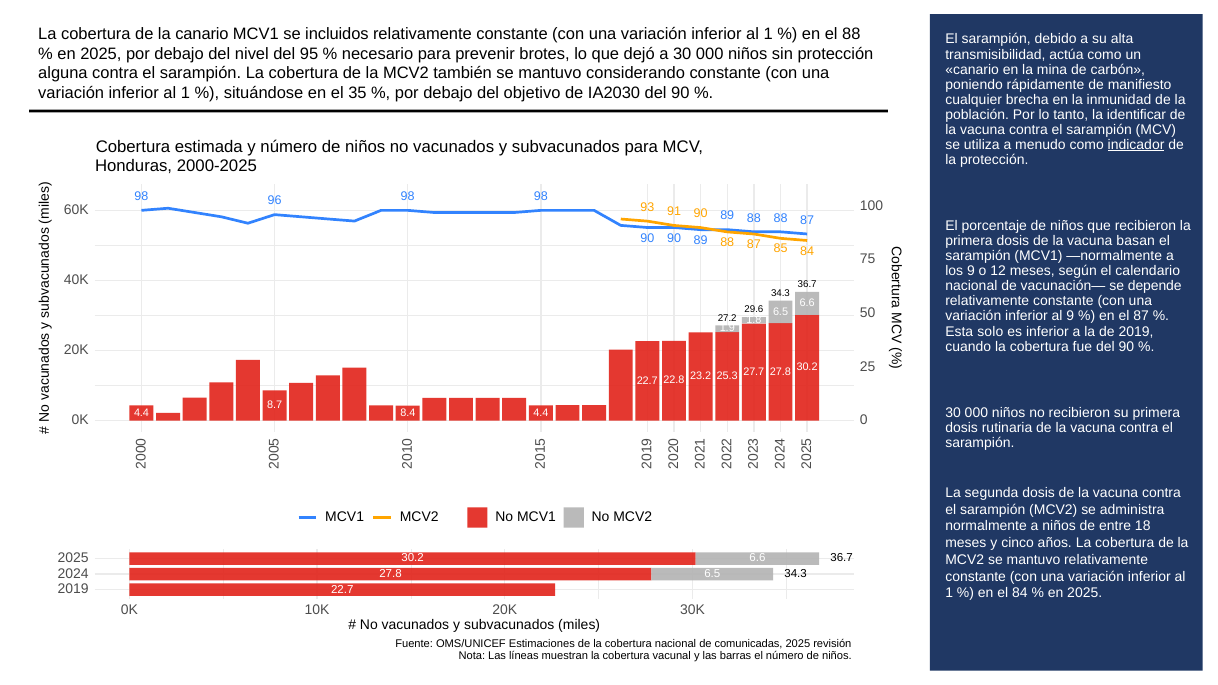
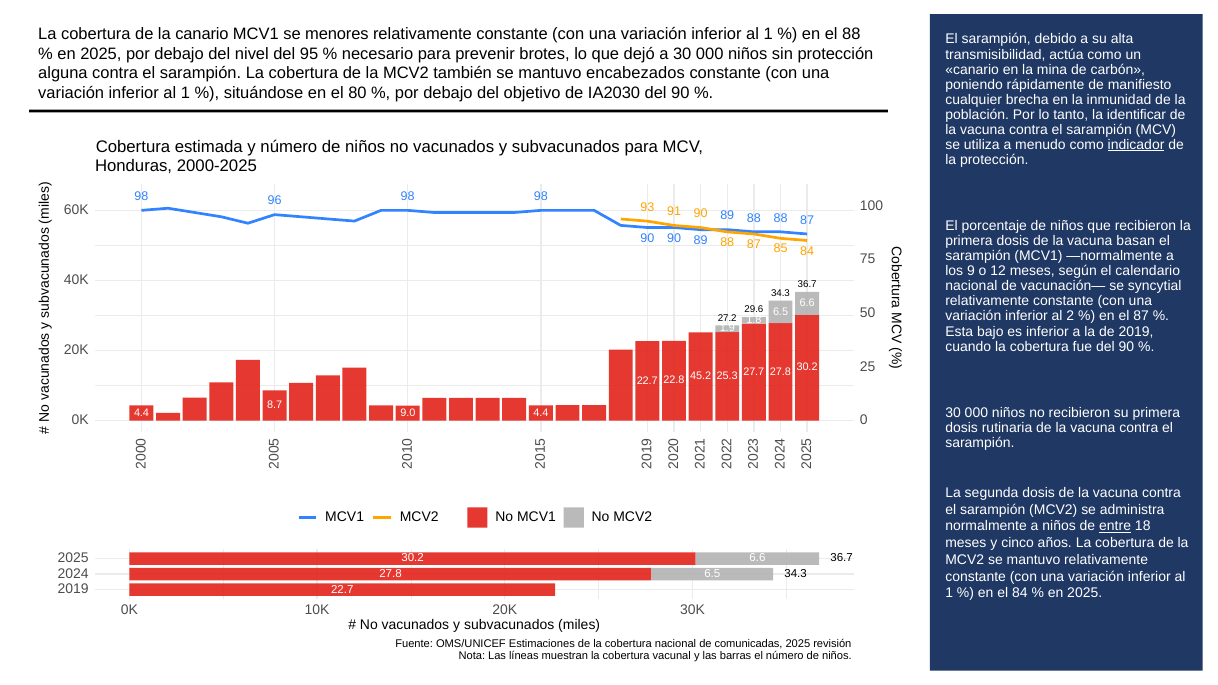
incluidos: incluidos -> menores
considerando: considerando -> encabezados
35: 35 -> 80
depende: depende -> syncytial
al 9: 9 -> 2
solo: solo -> bajo
23.2: 23.2 -> 45.2
8.4: 8.4 -> 9.0
entre underline: none -> present
